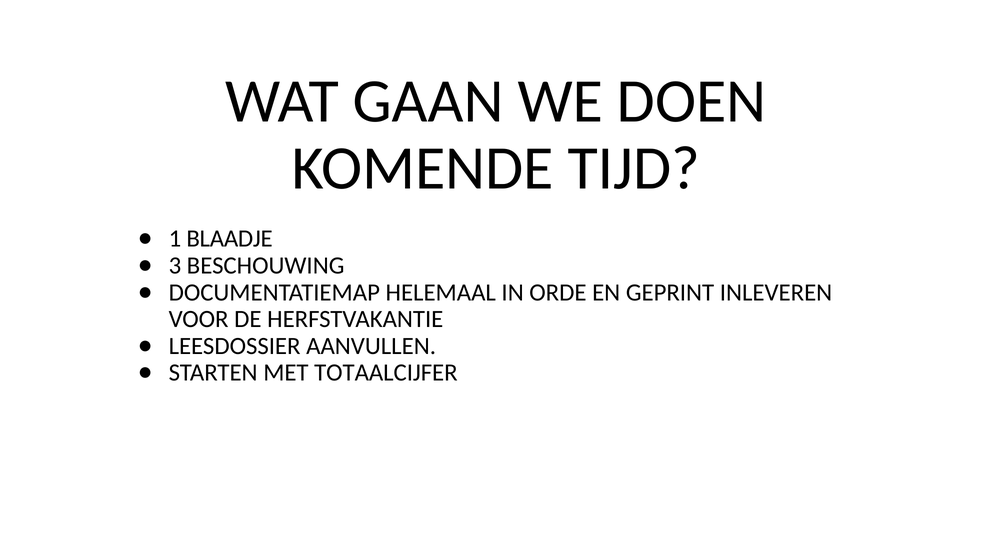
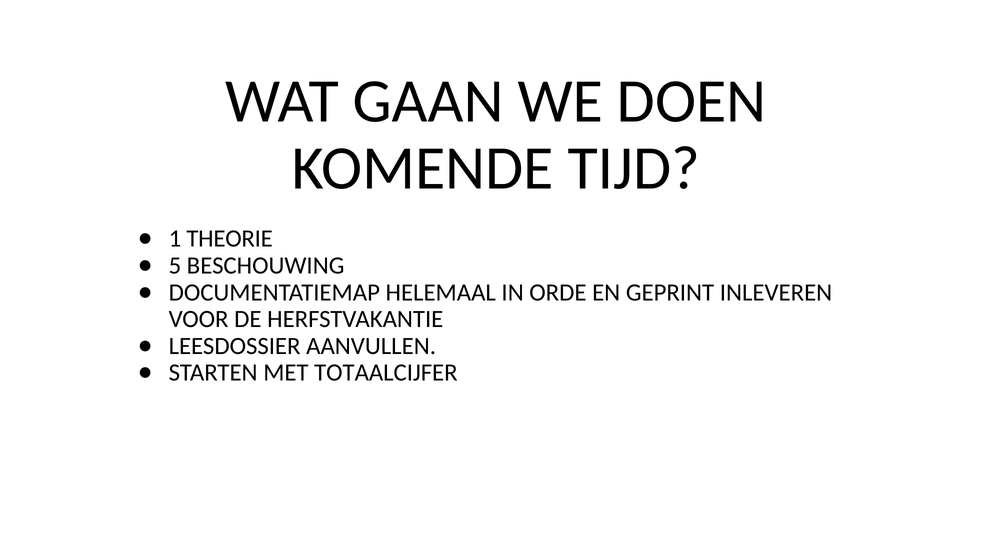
BLAADJE: BLAADJE -> THEORIE
3: 3 -> 5
